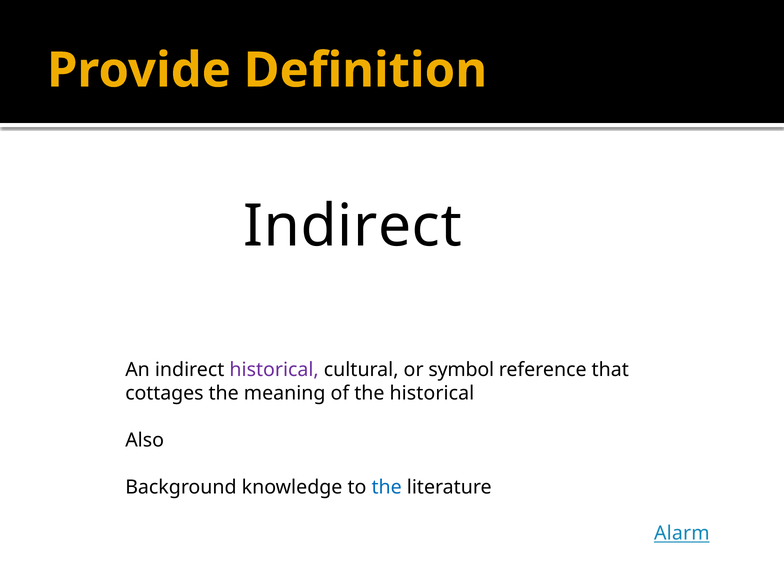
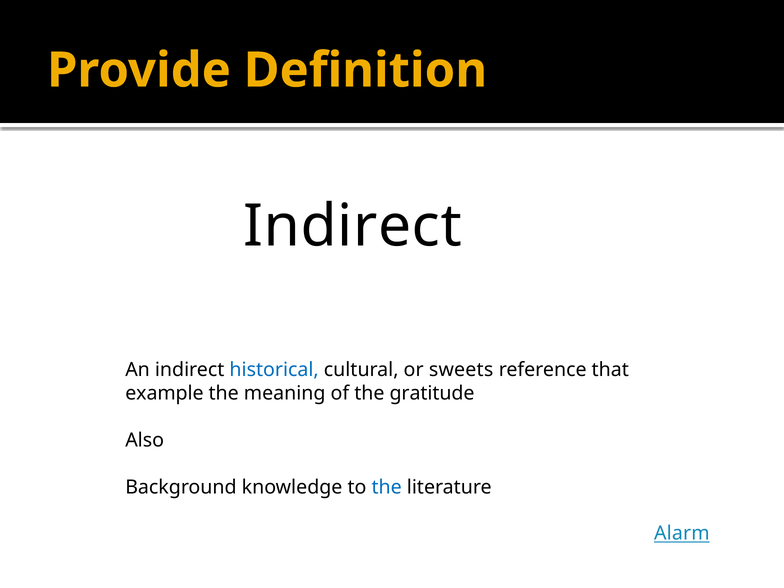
historical at (274, 370) colour: purple -> blue
symbol: symbol -> sweets
cottages: cottages -> example
the historical: historical -> gratitude
